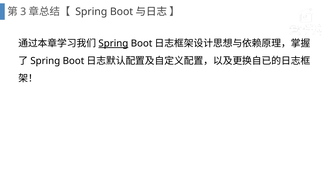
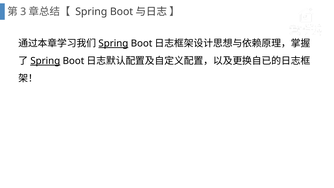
Spring at (45, 61) underline: none -> present
